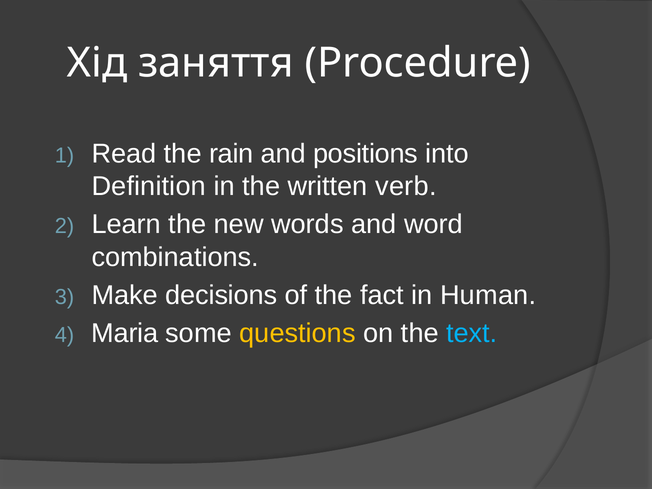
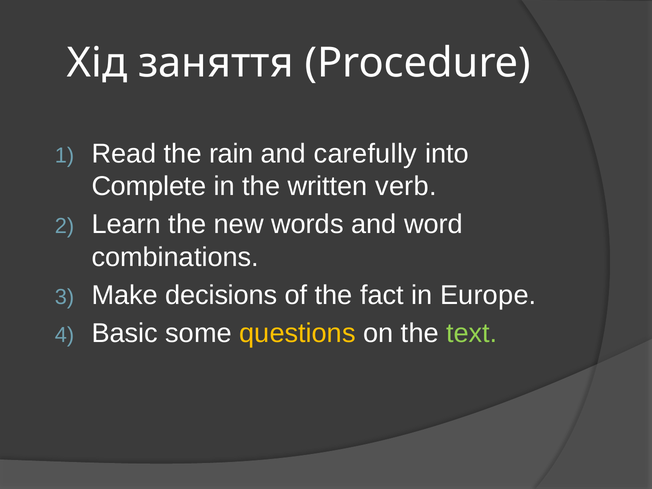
positions: positions -> carefully
Definition: Definition -> Complete
Human: Human -> Europe
Maria: Maria -> Basic
text colour: light blue -> light green
